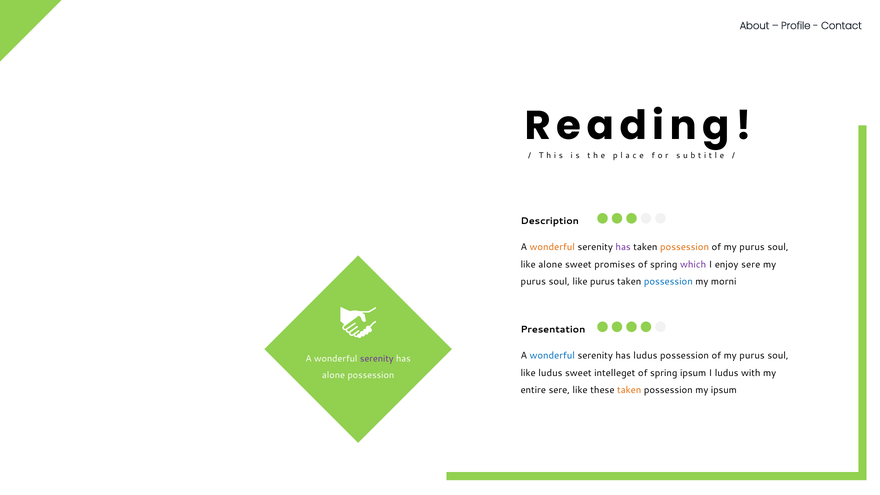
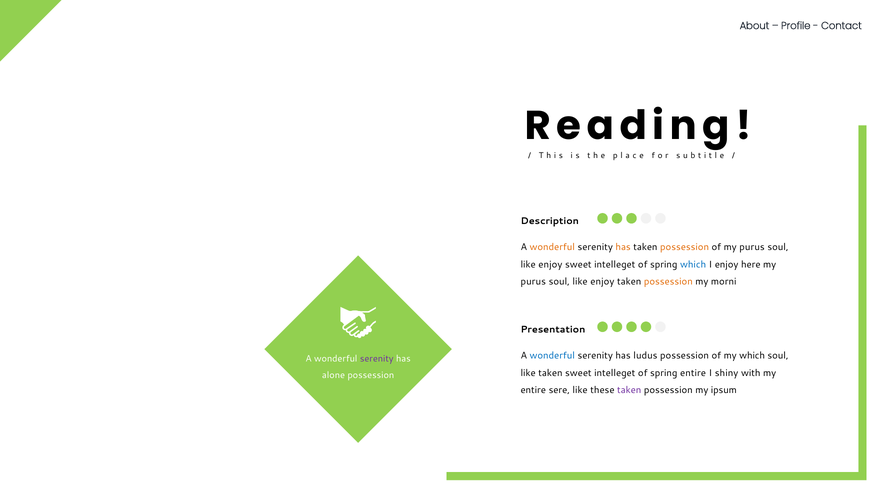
has at (623, 247) colour: purple -> orange
alone at (550, 264): alone -> enjoy
promises at (615, 264): promises -> intelleget
which at (693, 264) colour: purple -> blue
enjoy sere: sere -> here
purus at (602, 282): purus -> enjoy
possession at (668, 282) colour: blue -> orange
purus at (752, 356): purus -> which
like ludus: ludus -> taken
spring ipsum: ipsum -> entire
I ludus: ludus -> shiny
taken at (629, 390) colour: orange -> purple
